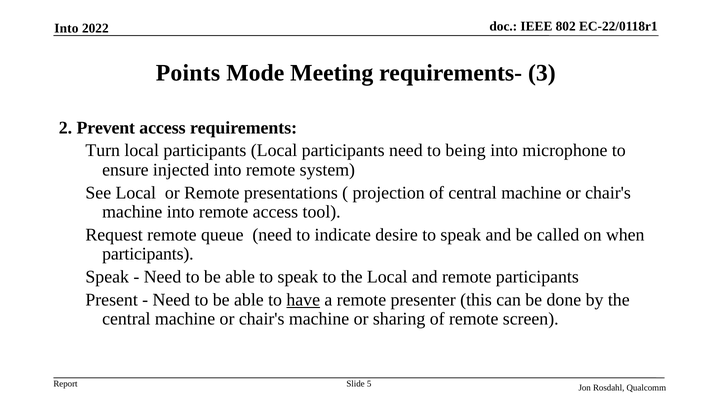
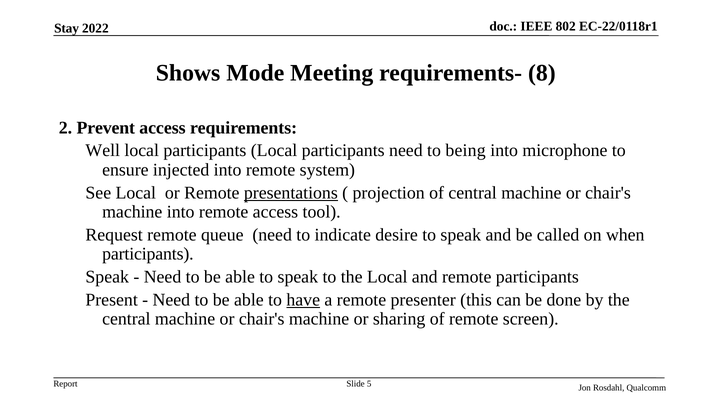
Into at (66, 28): Into -> Stay
Points: Points -> Shows
3: 3 -> 8
Turn: Turn -> Well
presentations underline: none -> present
